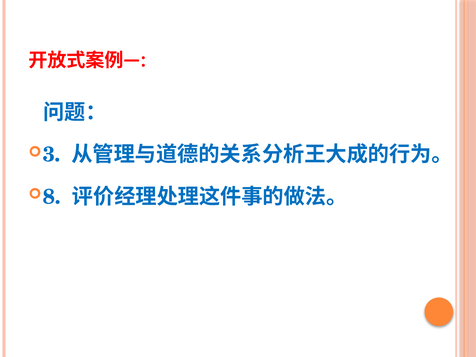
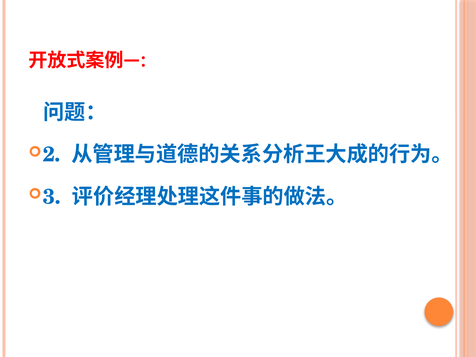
3: 3 -> 2
8: 8 -> 3
